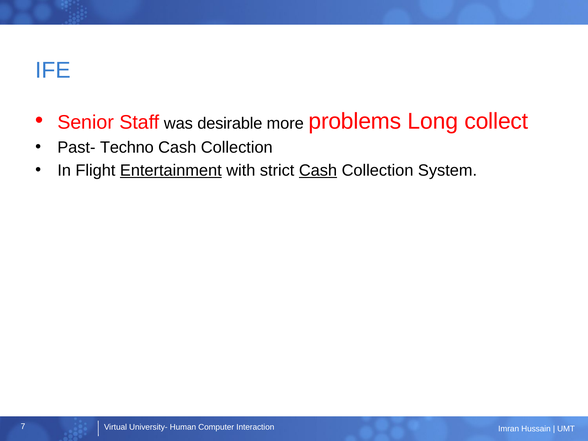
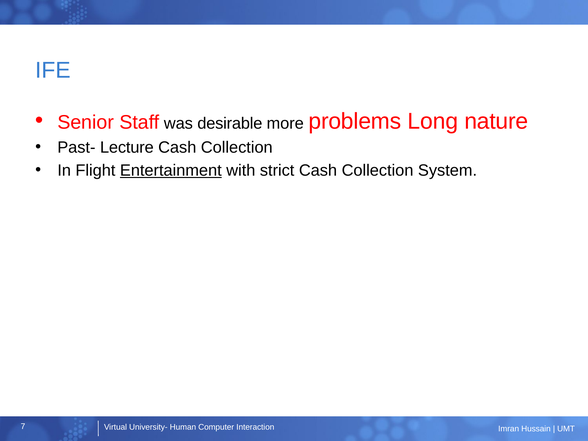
collect: collect -> nature
Techno: Techno -> Lecture
Cash at (318, 170) underline: present -> none
